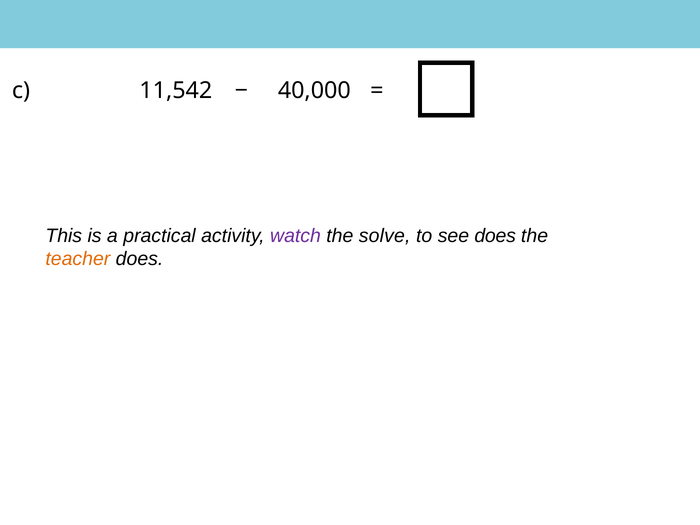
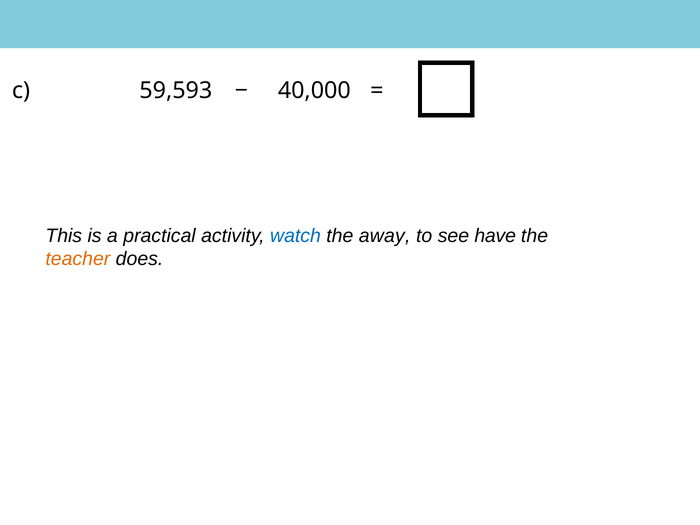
11,542: 11,542 -> 59,593
watch colour: purple -> blue
solve: solve -> away
see does: does -> have
